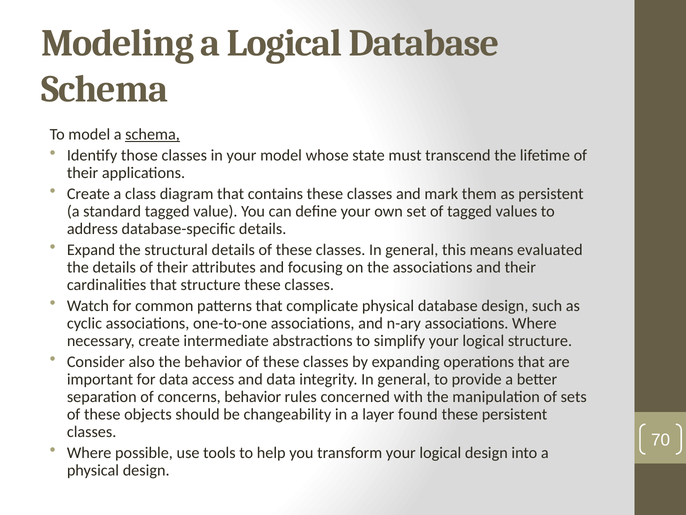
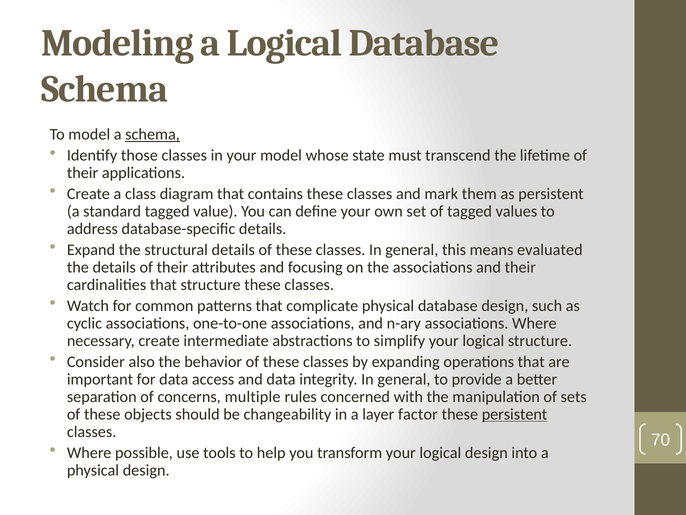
concerns behavior: behavior -> multiple
found: found -> factor
persistent at (515, 414) underline: none -> present
